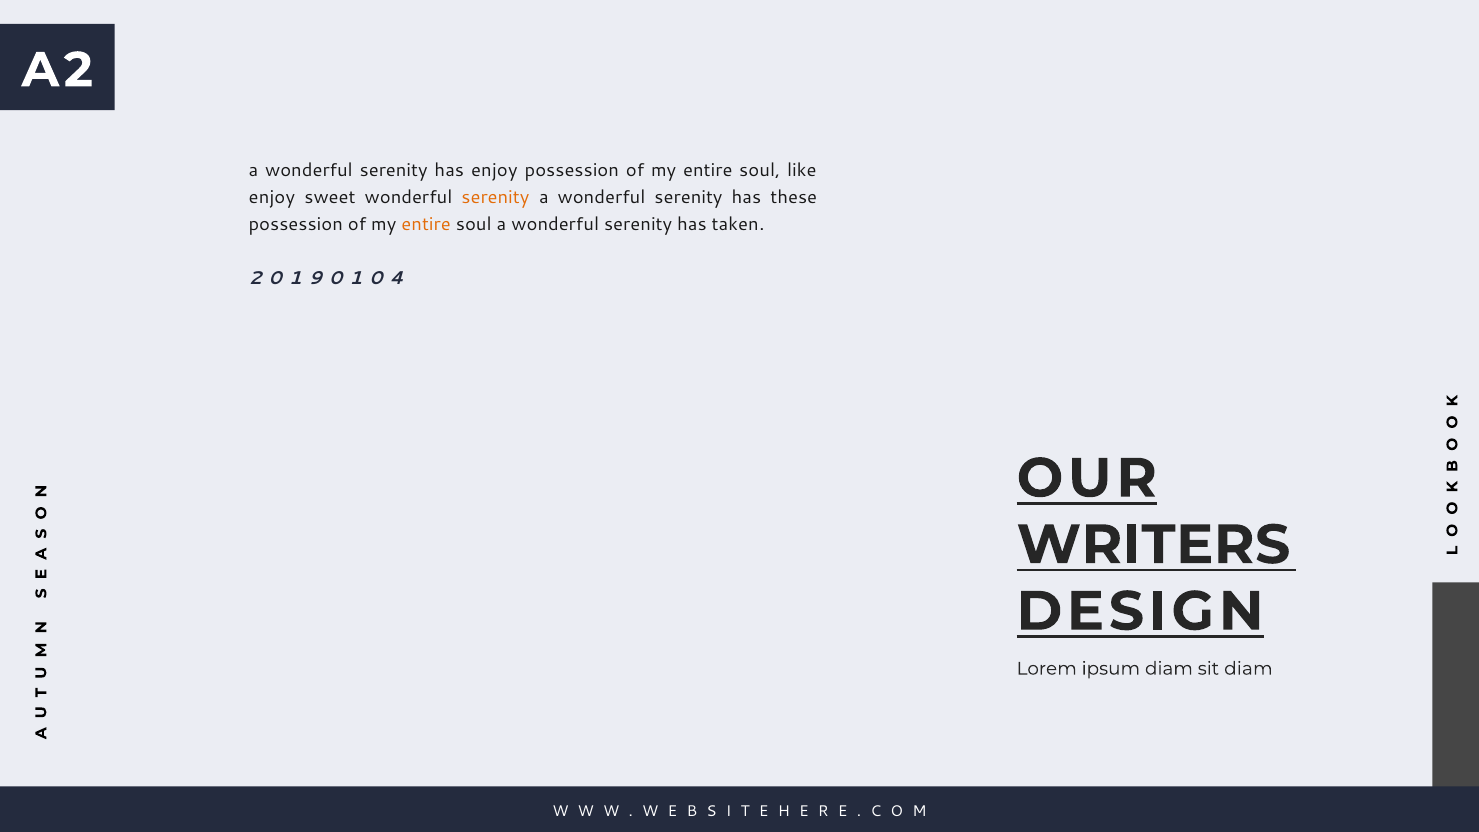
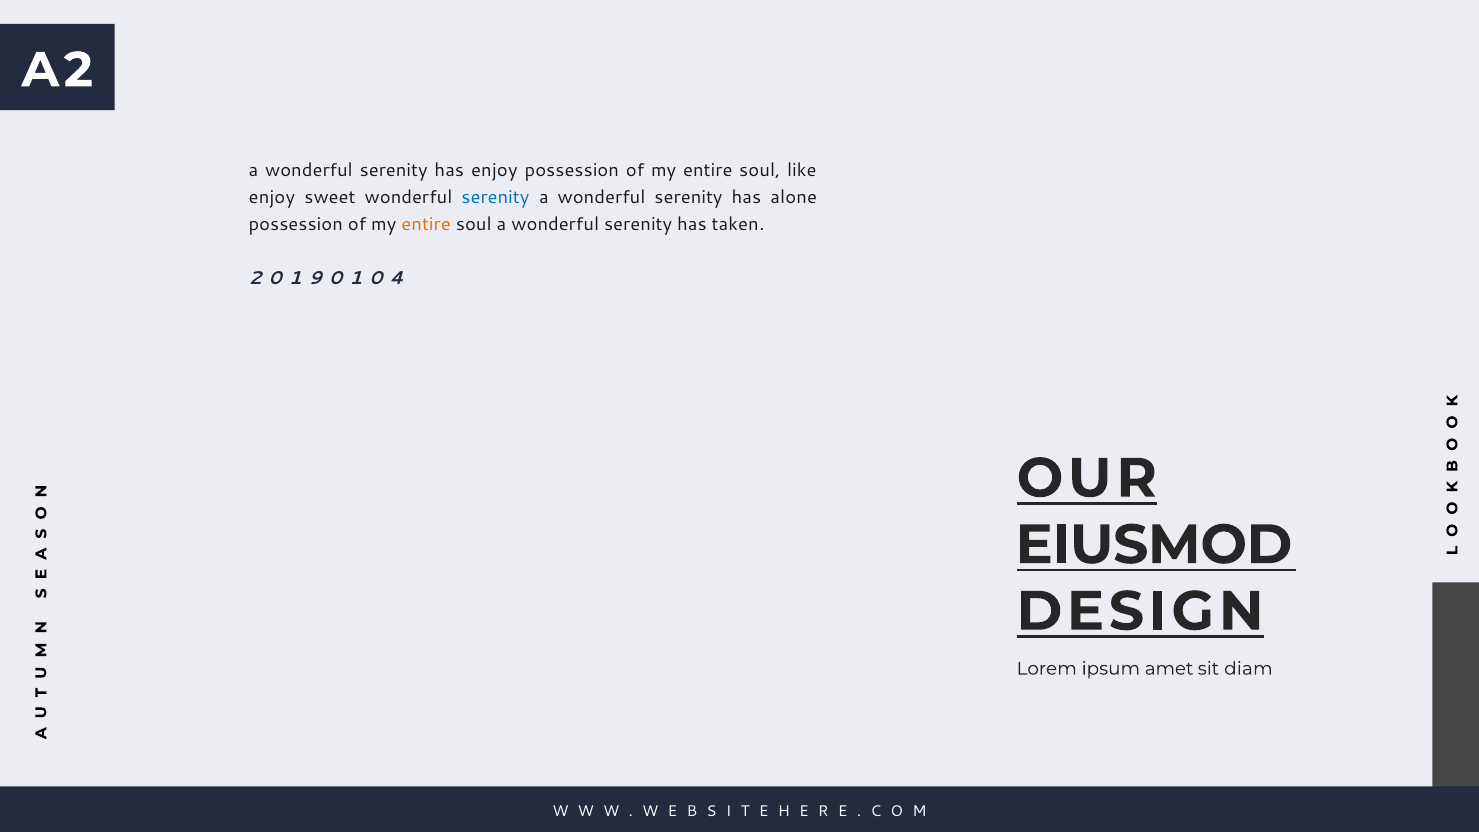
serenity at (495, 197) colour: orange -> blue
these: these -> alone
WRITERS: WRITERS -> EIUSMOD
ipsum diam: diam -> amet
